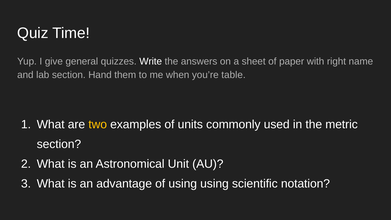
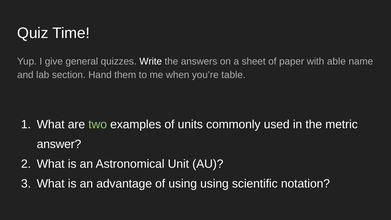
right: right -> able
two colour: yellow -> light green
section at (59, 144): section -> answer
